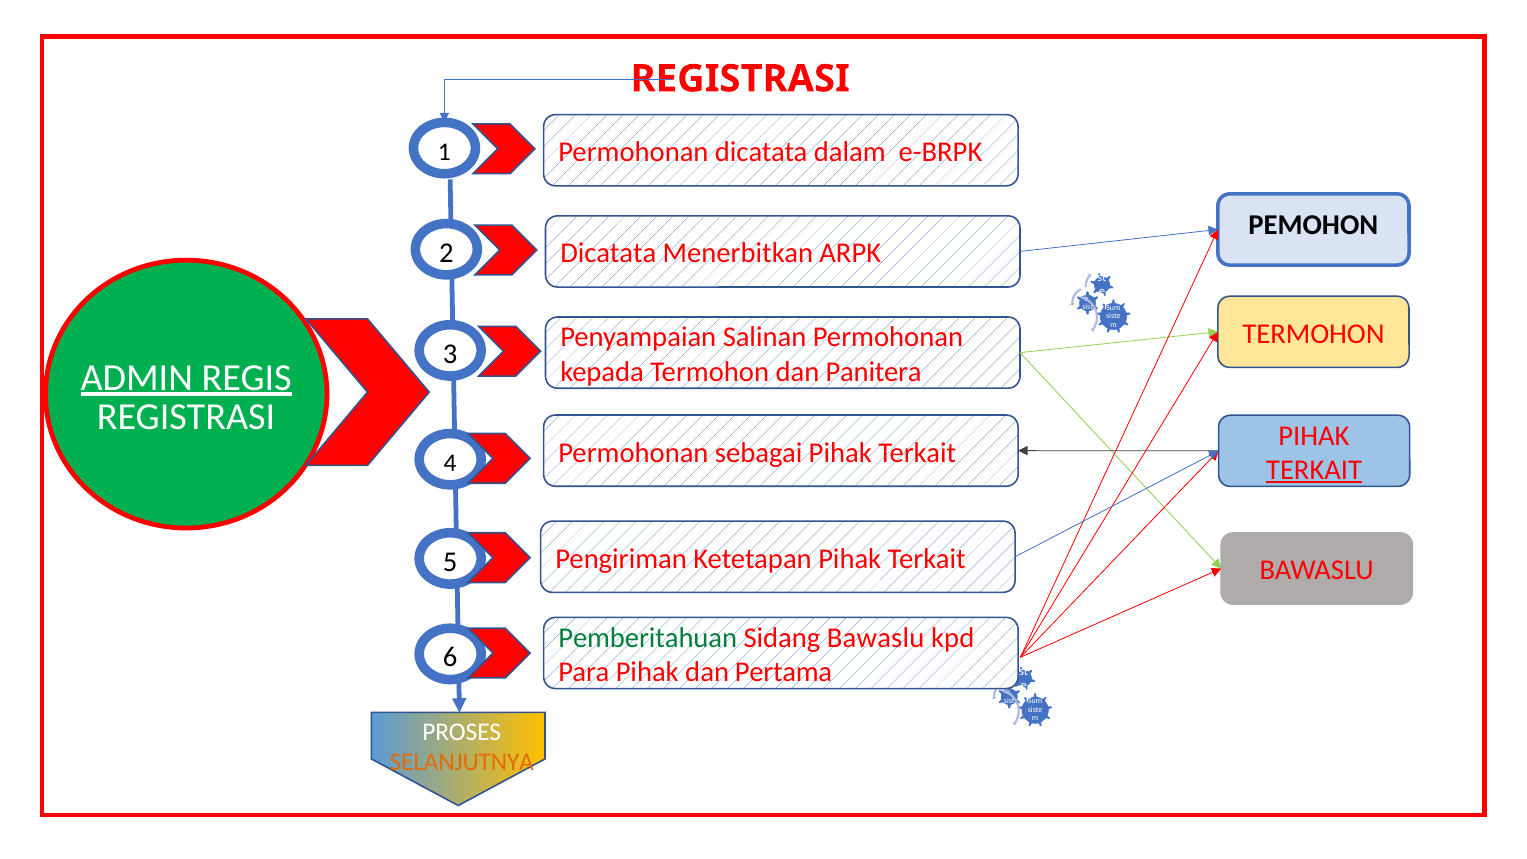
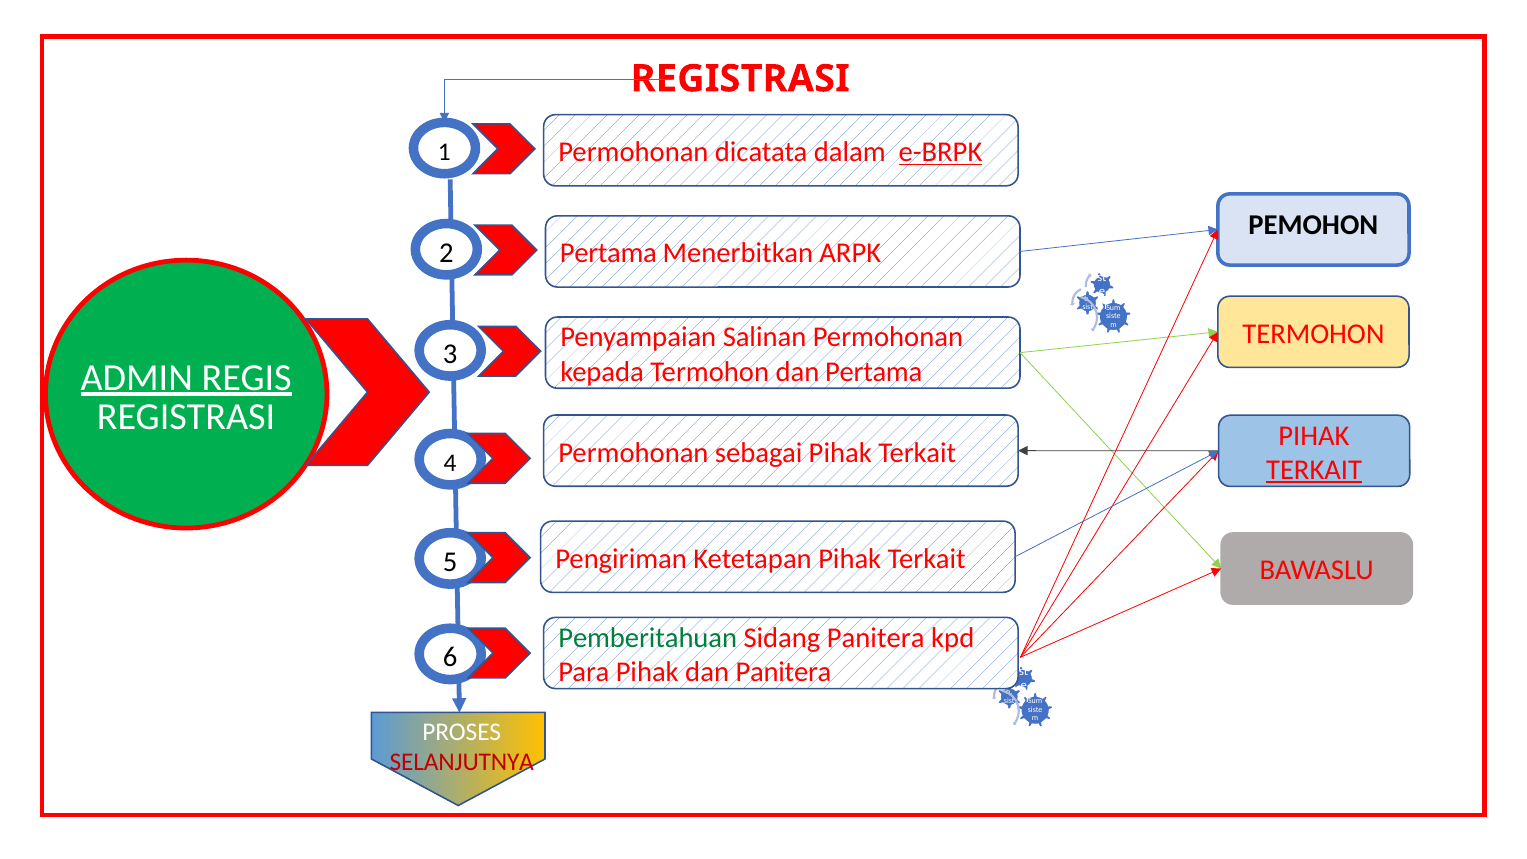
e-BRPK underline: none -> present
2 Dicatata: Dicatata -> Pertama
dan Panitera: Panitera -> Pertama
Sidang Bawaslu: Bawaslu -> Panitera
dan Pertama: Pertama -> Panitera
SELANJUTNYA colour: orange -> red
